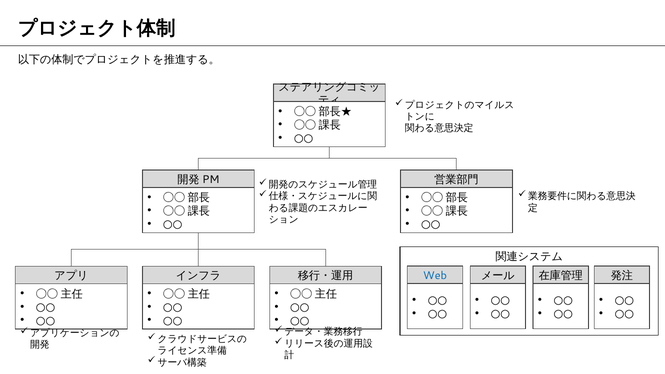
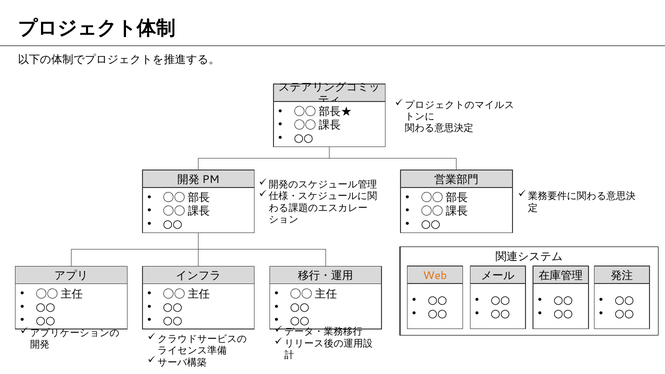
Web colour: blue -> orange
